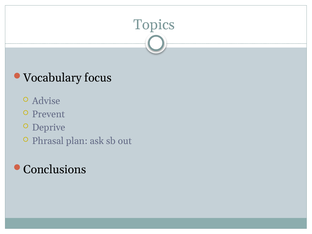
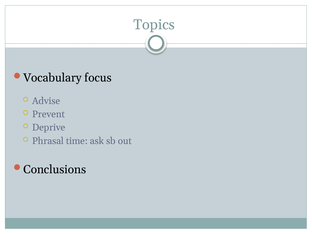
plan: plan -> time
